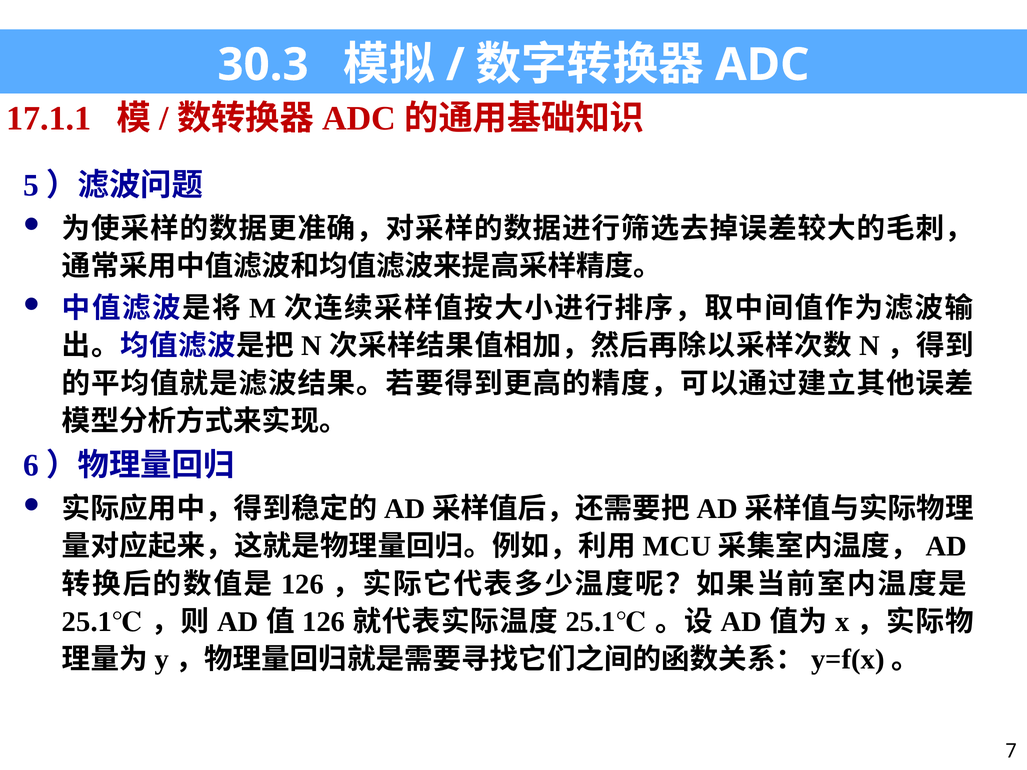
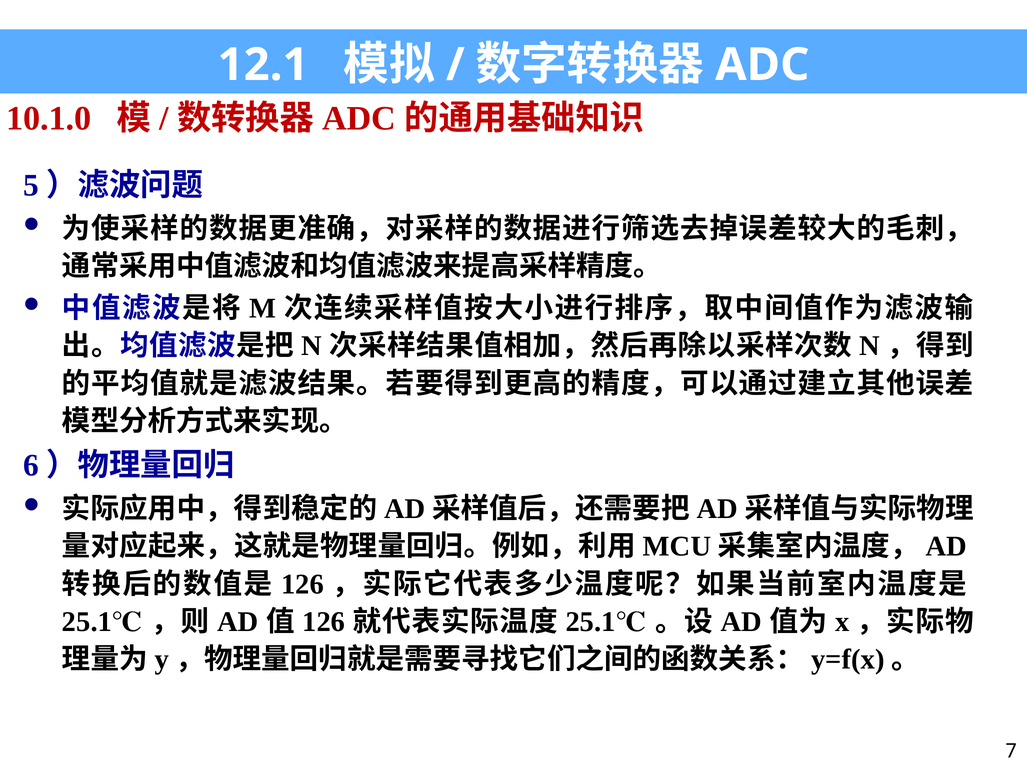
30.3: 30.3 -> 12.1
17.1.1: 17.1.1 -> 10.1.0
